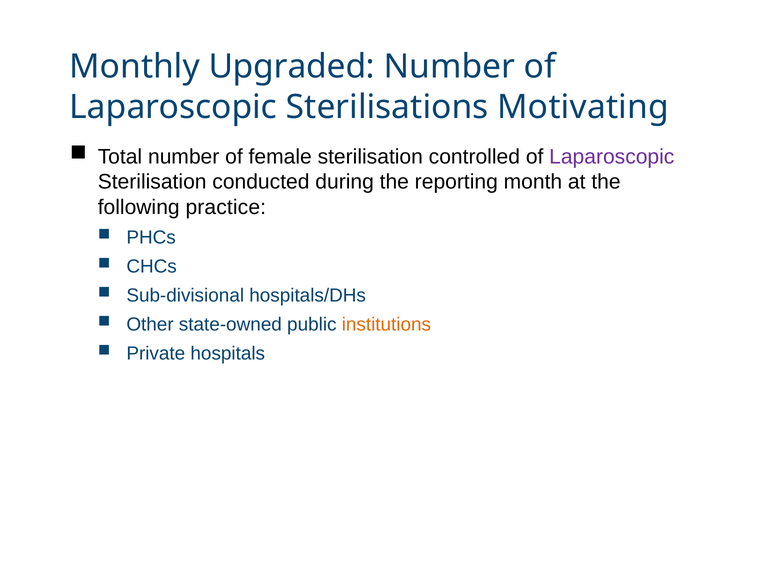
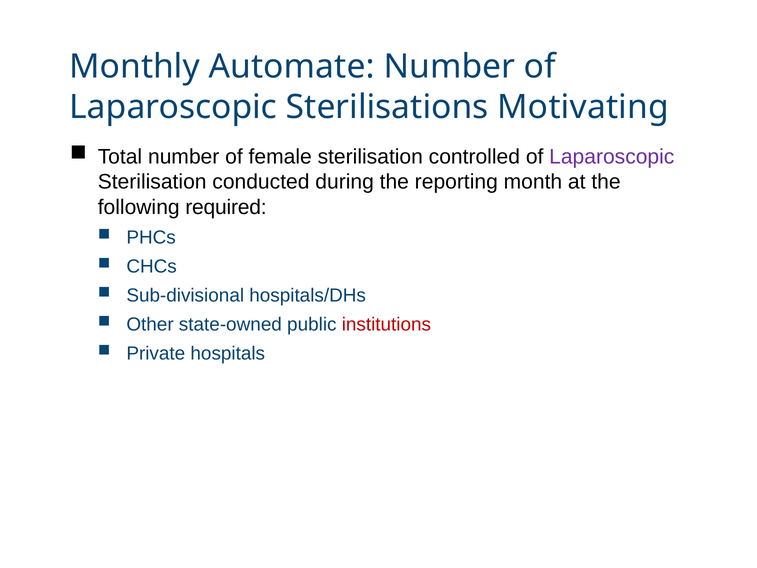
Upgraded: Upgraded -> Automate
practice: practice -> required
institutions colour: orange -> red
